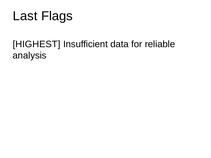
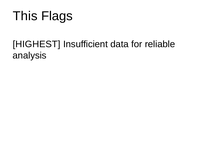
Last: Last -> This
